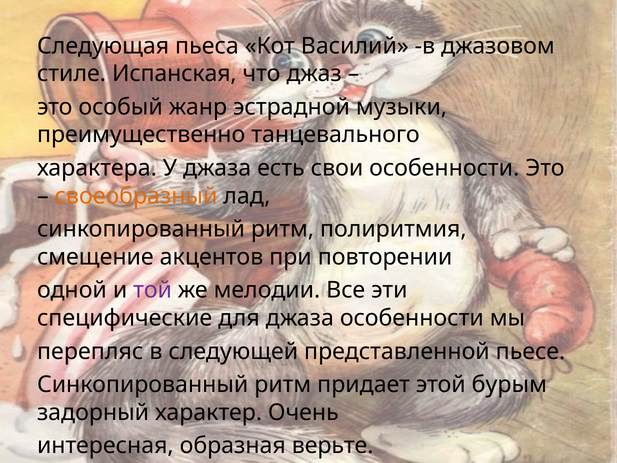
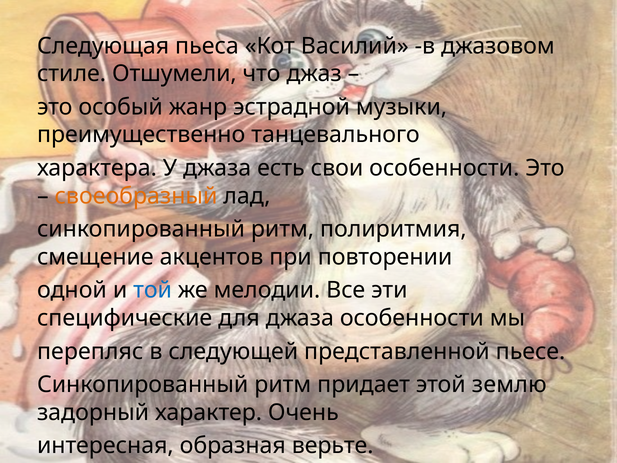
Испанская: Испанская -> Отшумели
той colour: purple -> blue
бурым: бурым -> землю
